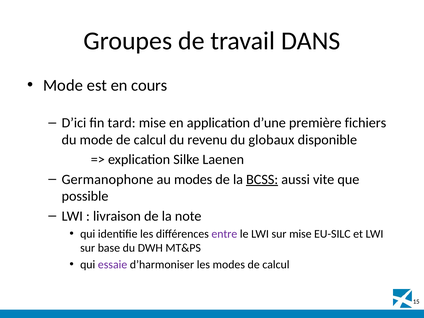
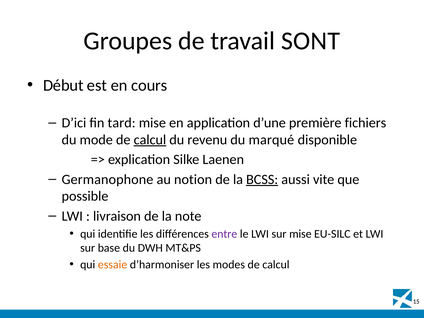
DANS: DANS -> SONT
Mode at (63, 85): Mode -> Début
calcul at (150, 140) underline: none -> present
globaux: globaux -> marqué
au modes: modes -> notion
essaie colour: purple -> orange
